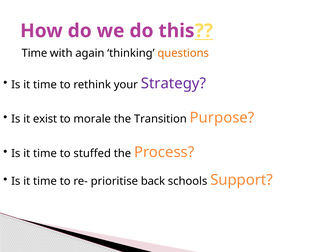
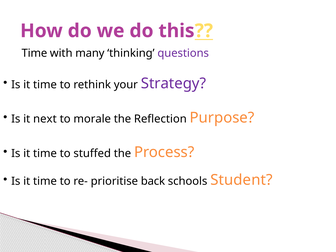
again: again -> many
questions colour: orange -> purple
exist: exist -> next
Transition: Transition -> Reflection
Support: Support -> Student
